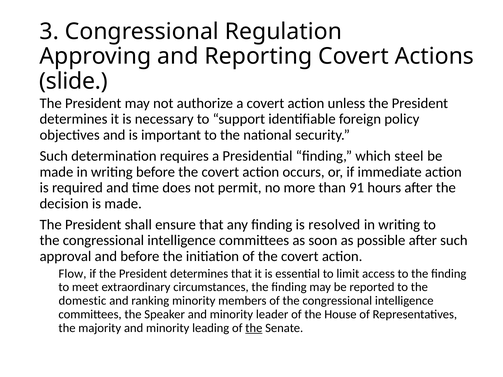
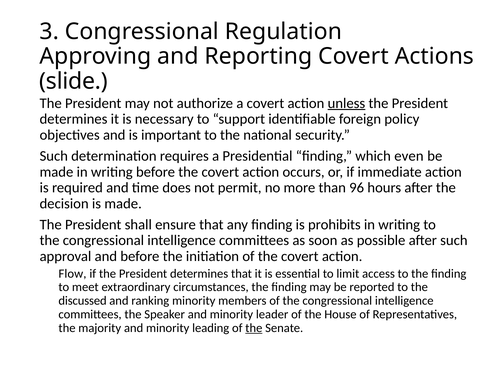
unless underline: none -> present
steel: steel -> even
91: 91 -> 96
resolved: resolved -> prohibits
domestic: domestic -> discussed
